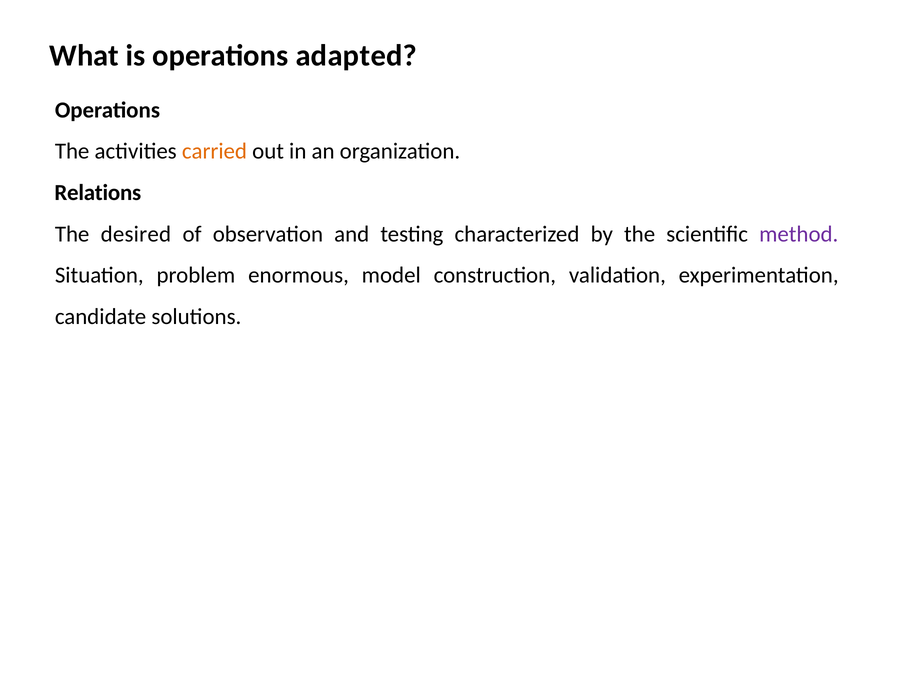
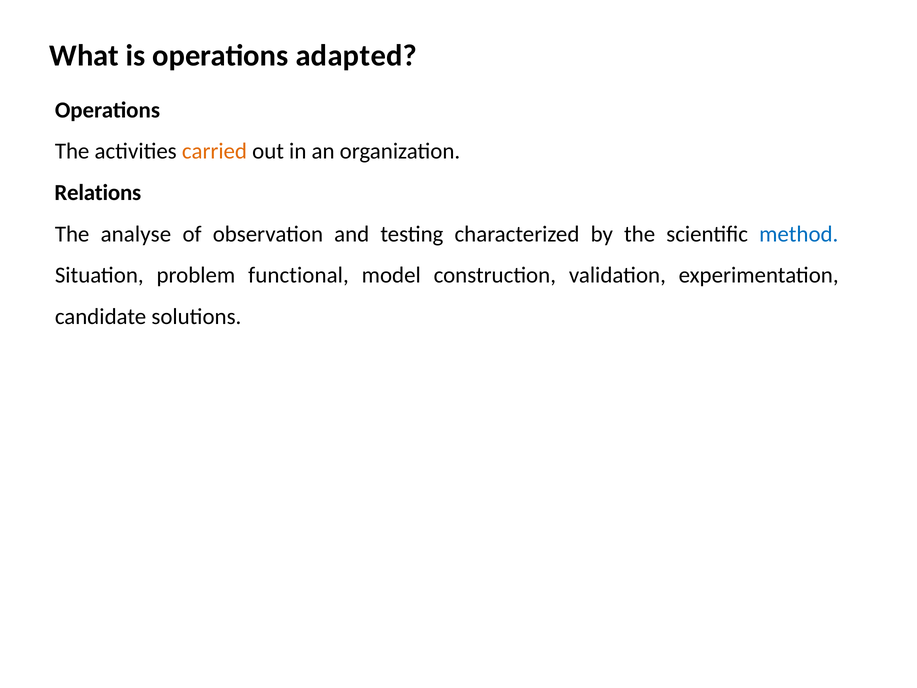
desired: desired -> analyse
method colour: purple -> blue
enormous: enormous -> functional
